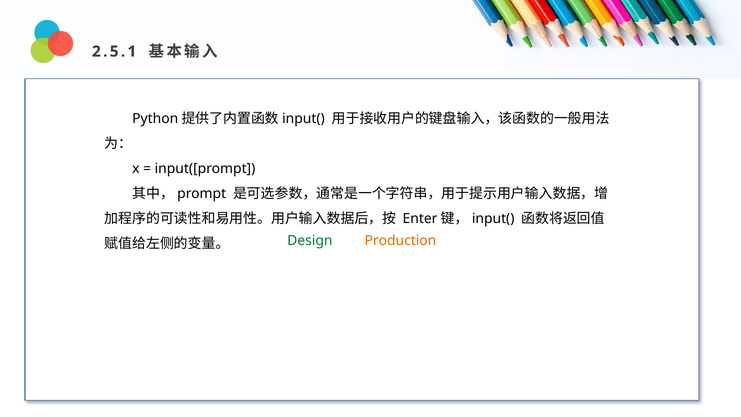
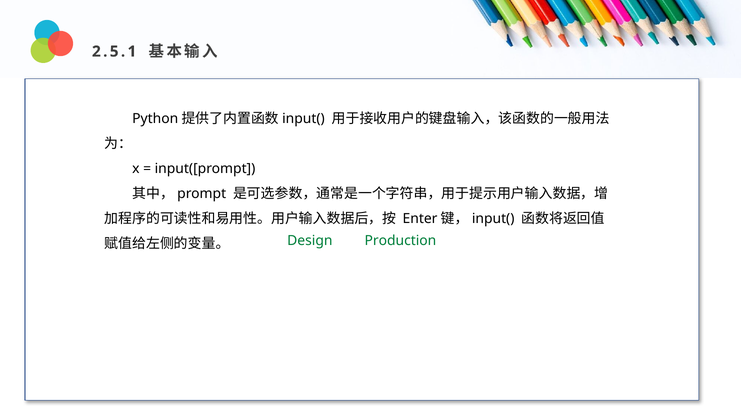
Production colour: orange -> green
